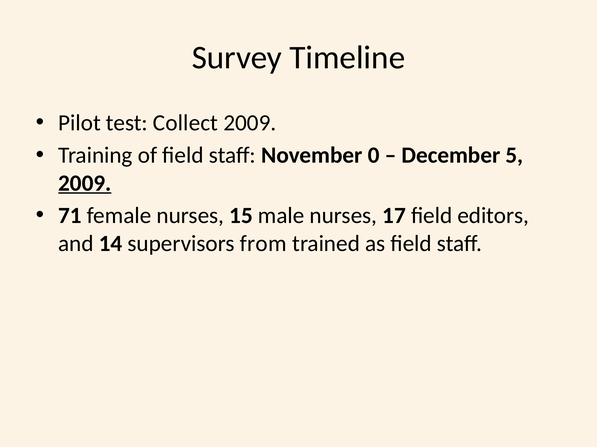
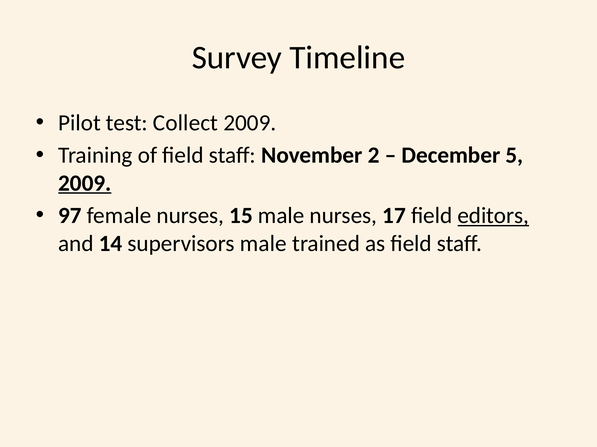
0: 0 -> 2
71: 71 -> 97
editors underline: none -> present
supervisors from: from -> male
